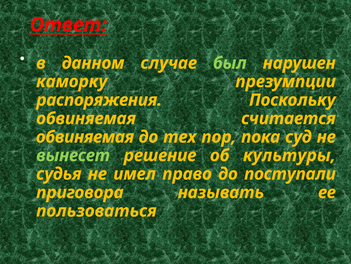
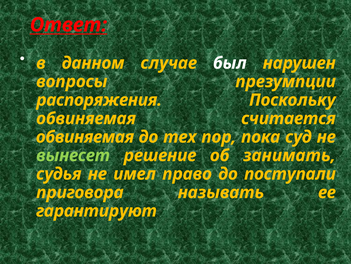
был colour: light green -> white
каморку: каморку -> вопросы
культуры: культуры -> занимать
пользоваться: пользоваться -> гарантируют
